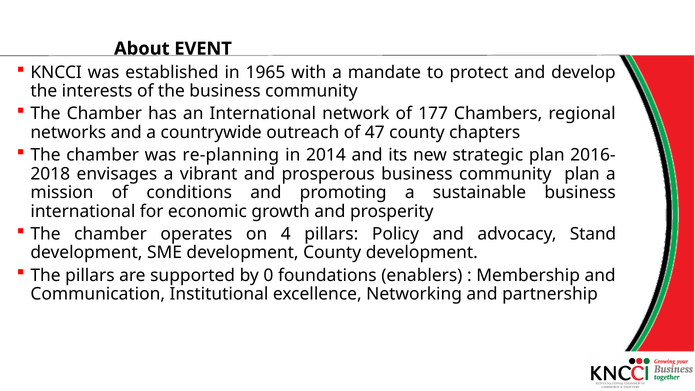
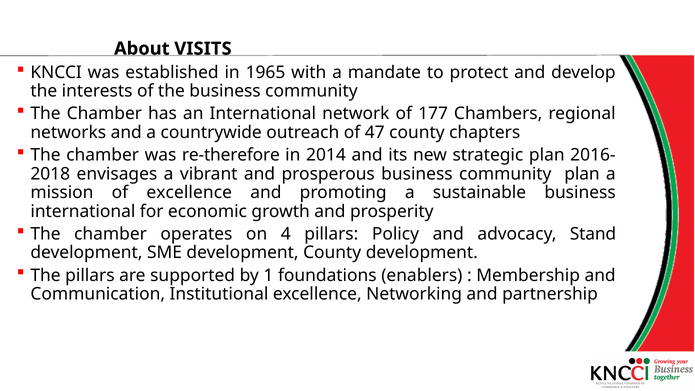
EVENT: EVENT -> VISITS
re-planning: re-planning -> re-therefore
of conditions: conditions -> excellence
0: 0 -> 1
